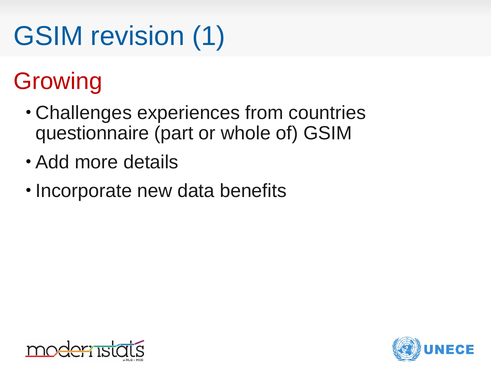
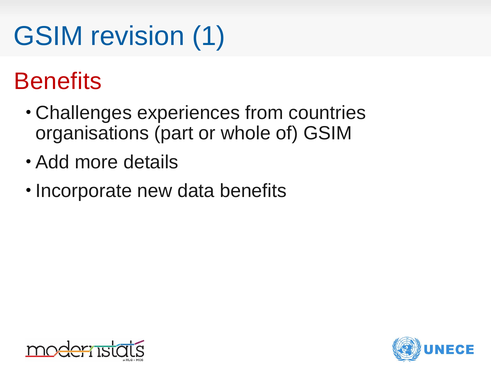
Growing at (58, 81): Growing -> Benefits
questionnaire: questionnaire -> organisations
